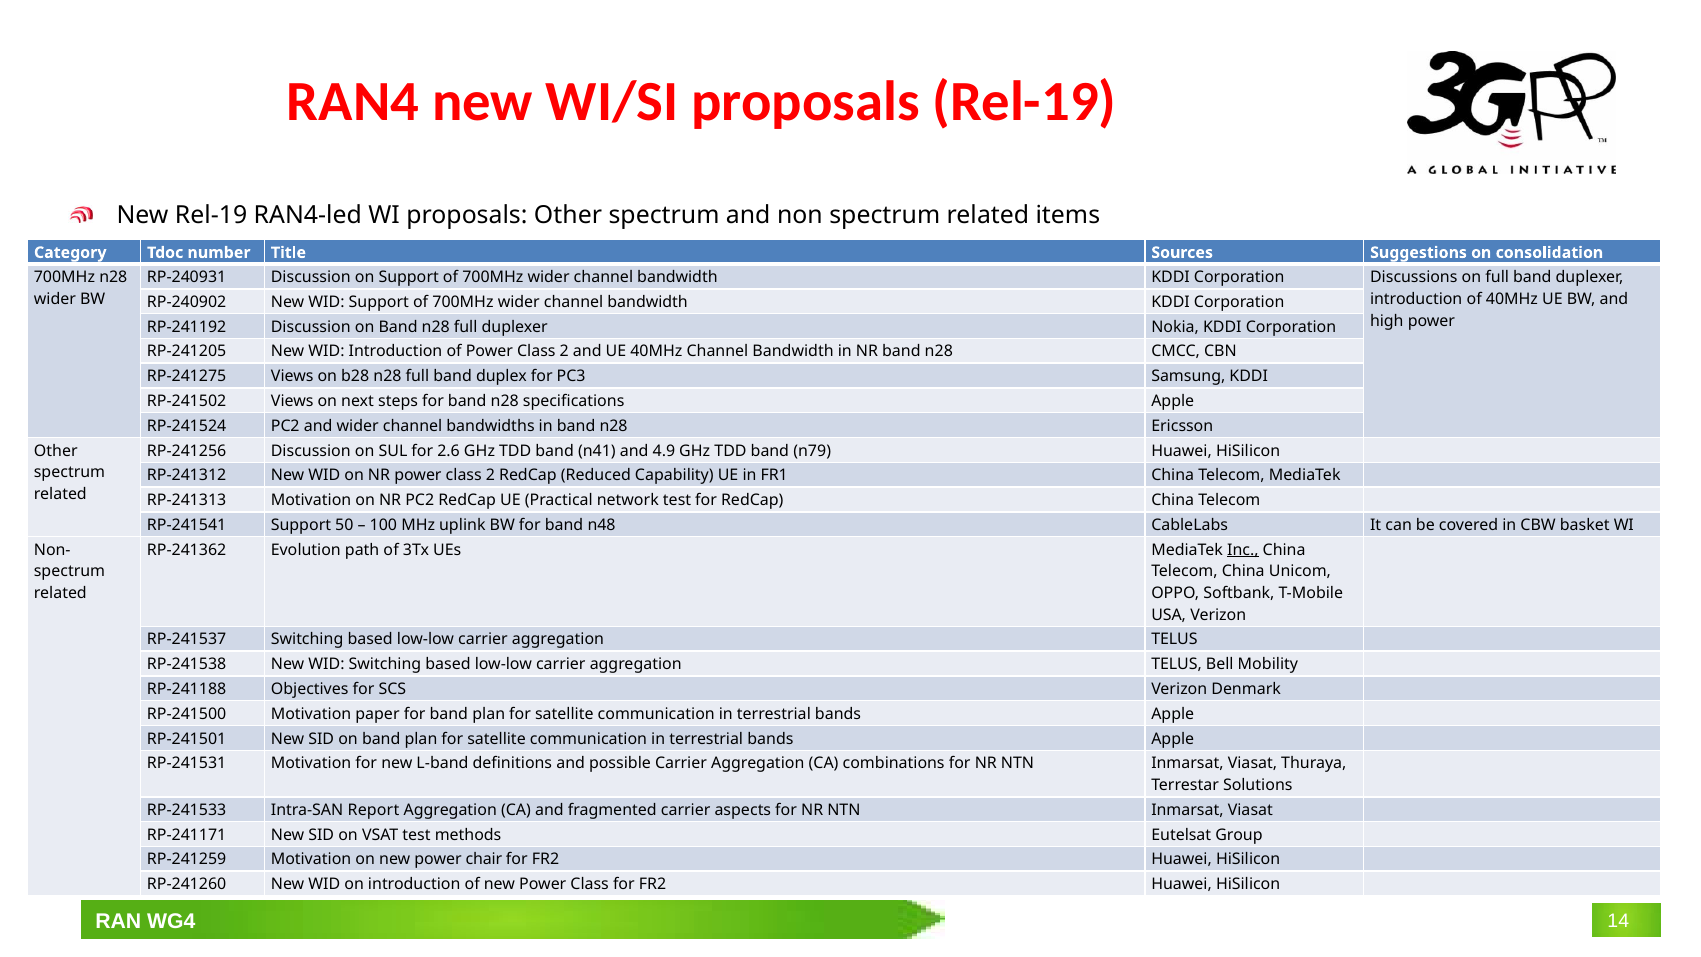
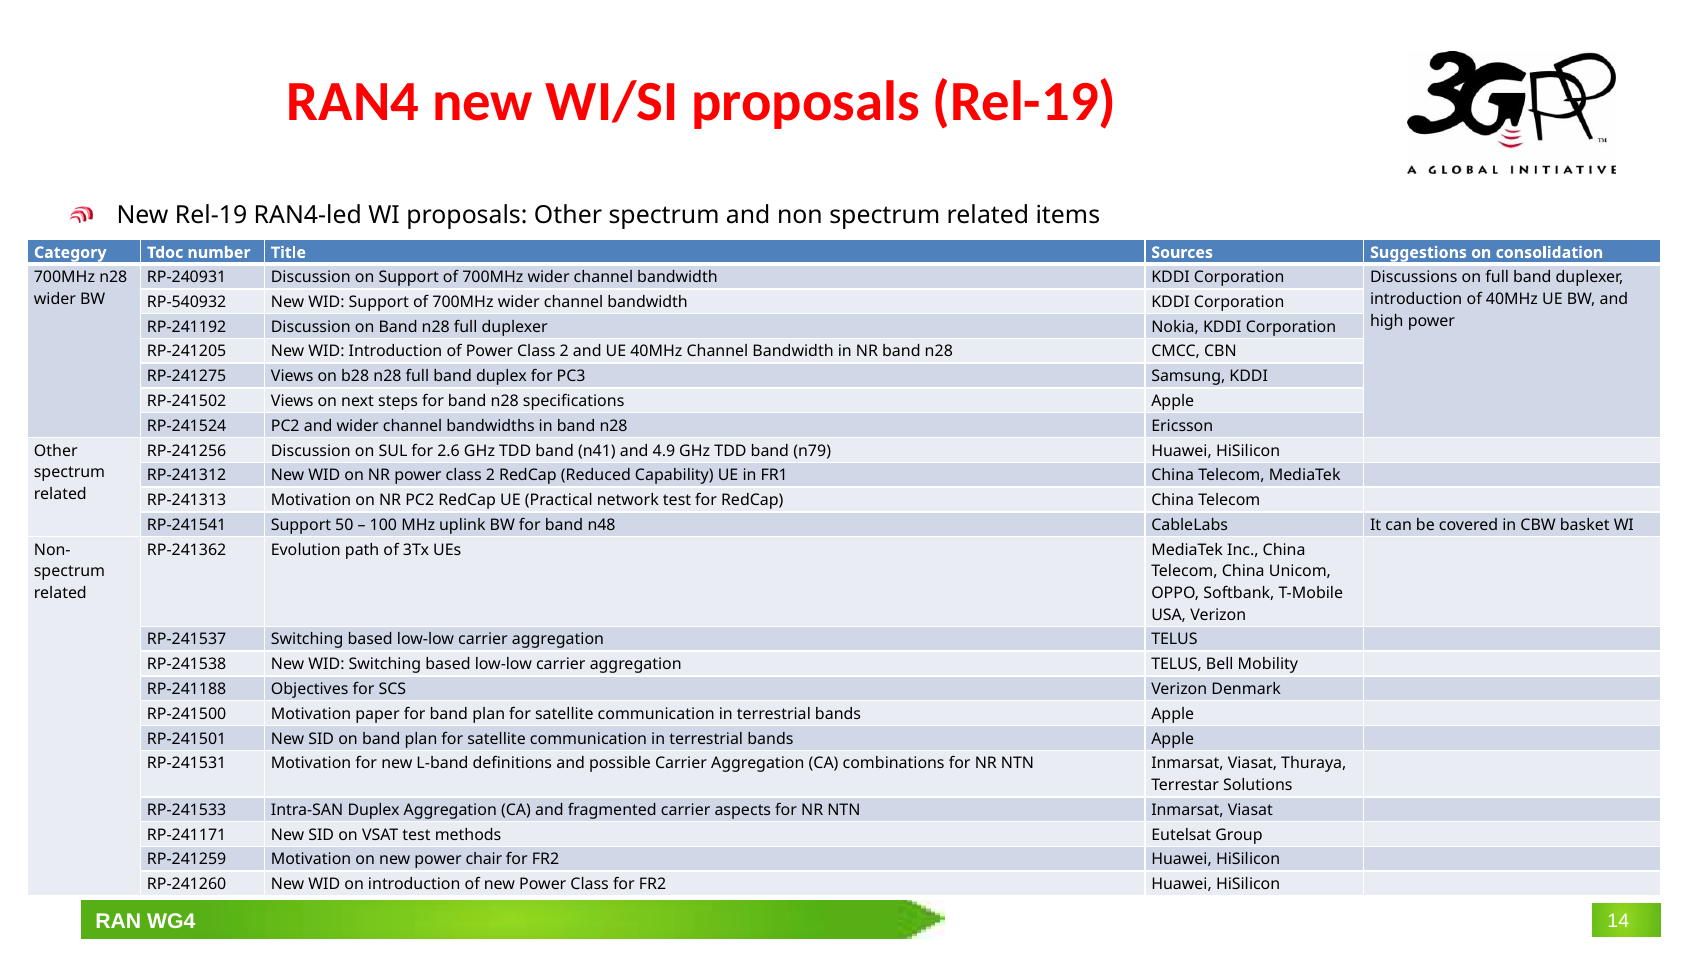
RP-240902: RP-240902 -> RP-540932
Inc underline: present -> none
Intra-SAN Report: Report -> Duplex
